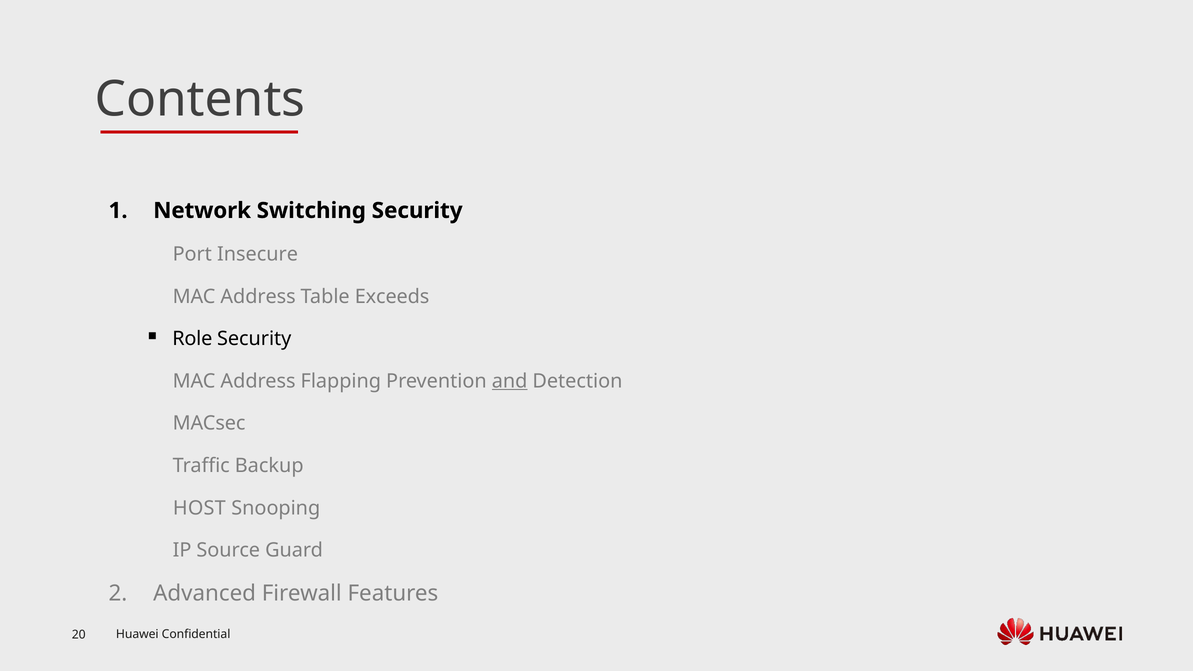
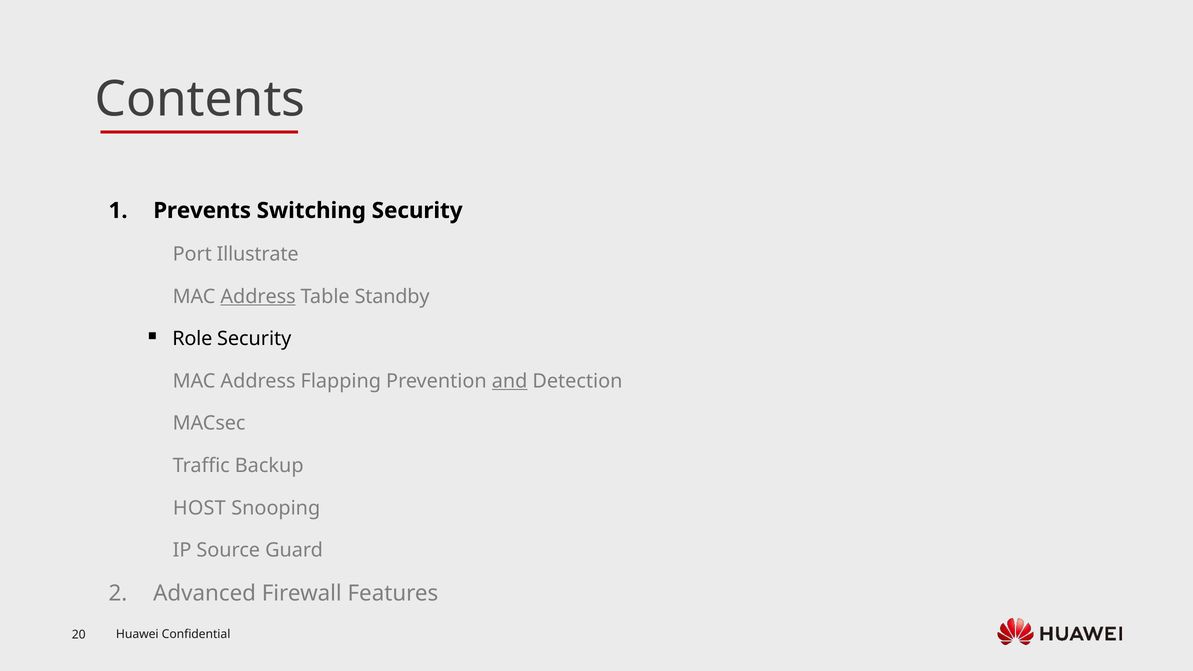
Network: Network -> Prevents
Insecure: Insecure -> Illustrate
Address at (258, 297) underline: none -> present
Exceeds: Exceeds -> Standby
